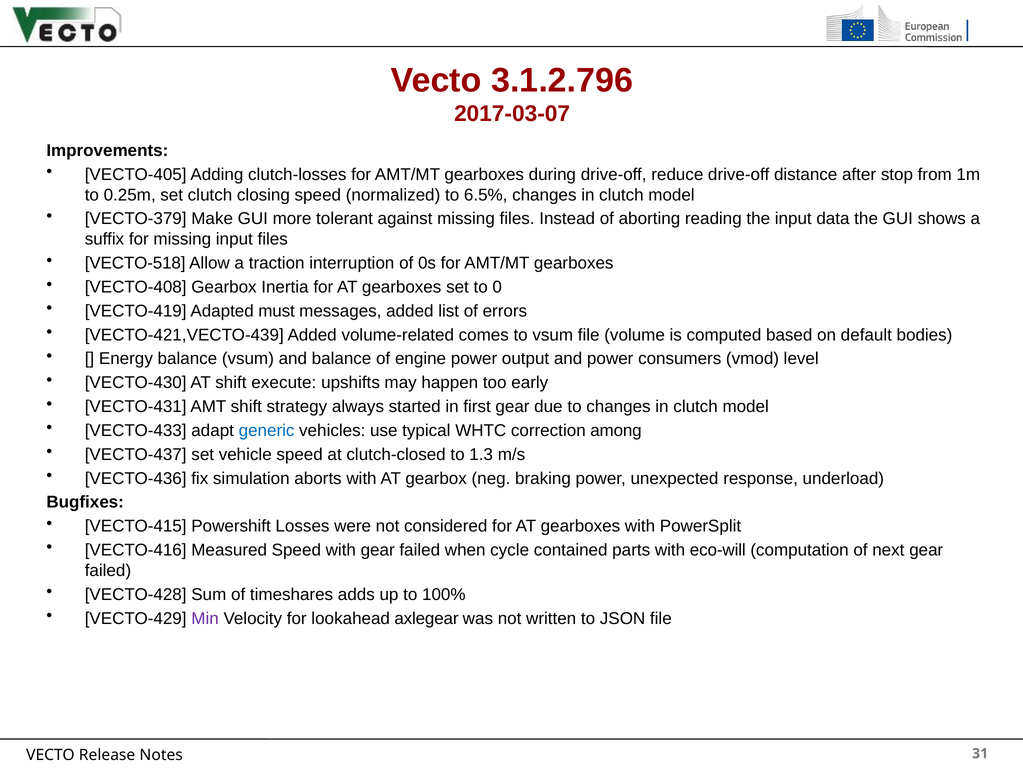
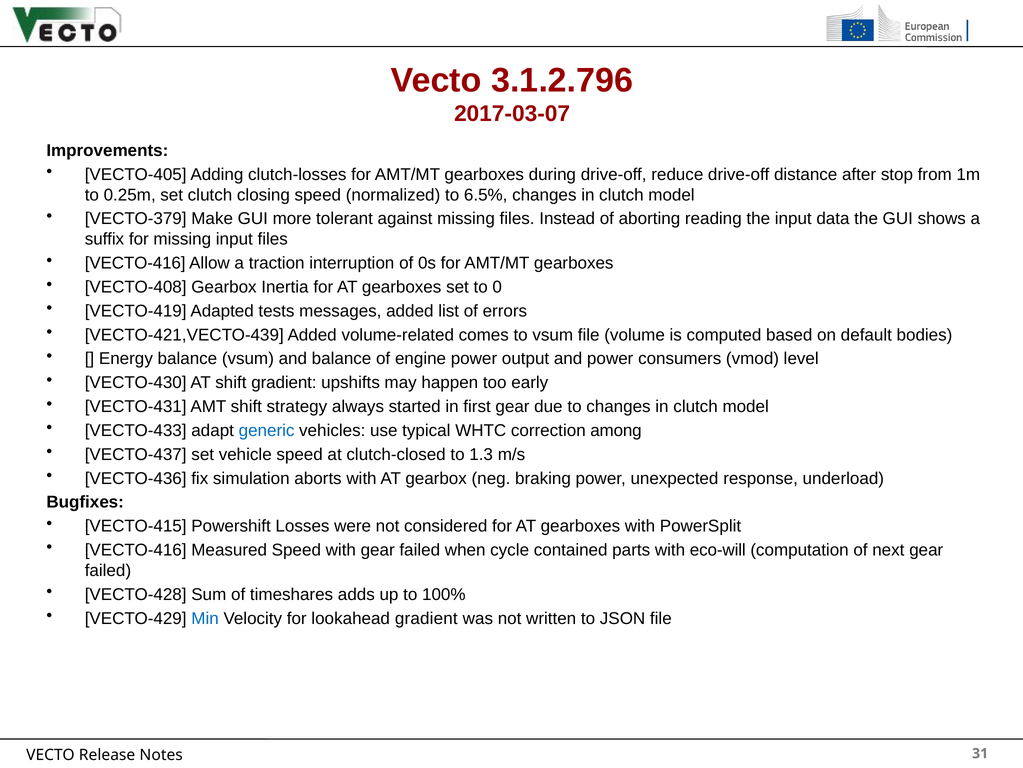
VECTO-518 at (135, 263): VECTO-518 -> VECTO-416
must: must -> tests
shift execute: execute -> gradient
Min colour: purple -> blue
lookahead axlegear: axlegear -> gradient
